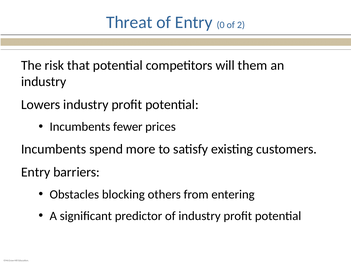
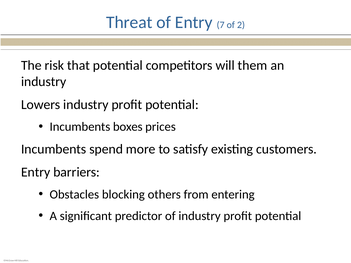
0: 0 -> 7
fewer: fewer -> boxes
